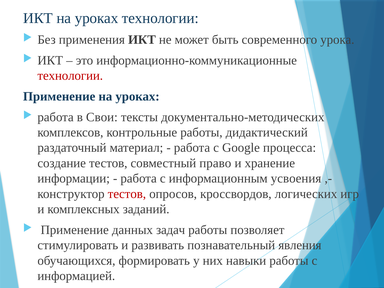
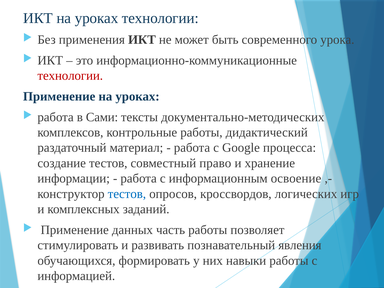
Свои: Свои -> Сами
усвоения: усвоения -> освоение
тестов at (127, 194) colour: red -> blue
задач: задач -> часть
